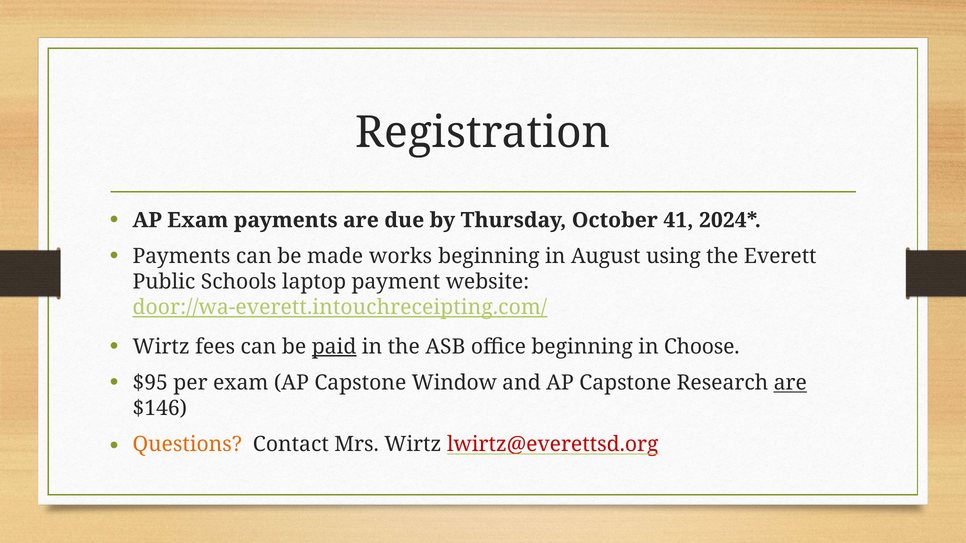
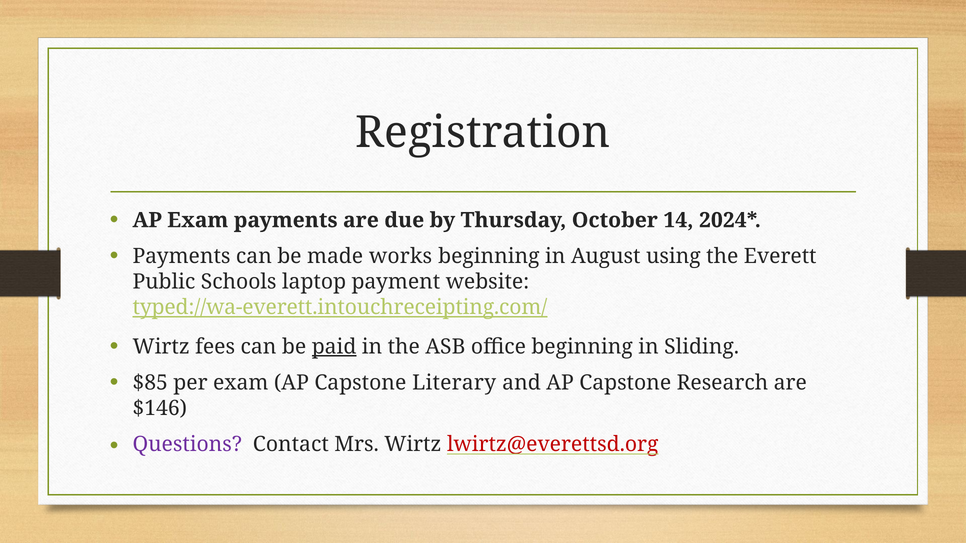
41: 41 -> 14
door://wa-everett.intouchreceipting.com/: door://wa-everett.intouchreceipting.com/ -> typed://wa-everett.intouchreceipting.com/
Choose: Choose -> Sliding
$95: $95 -> $85
Window: Window -> Literary
are at (790, 383) underline: present -> none
Questions colour: orange -> purple
